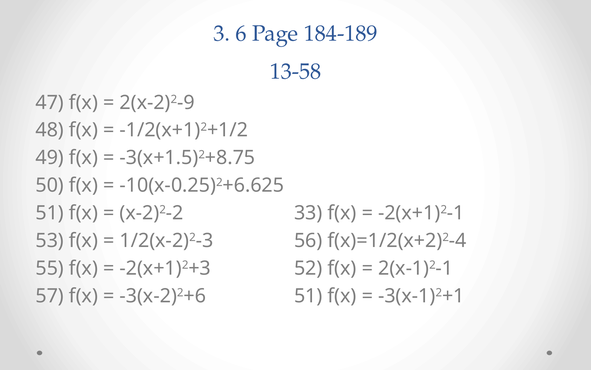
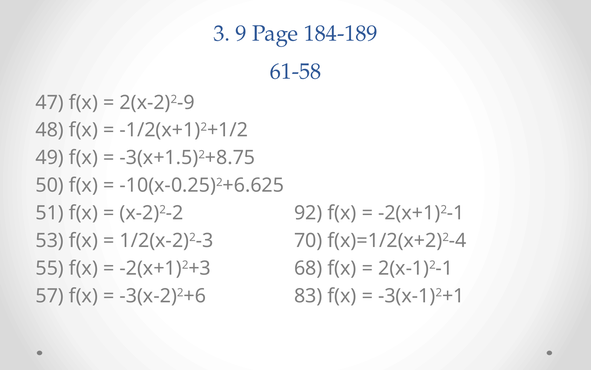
6: 6 -> 9
13-58: 13-58 -> 61-58
33: 33 -> 92
56: 56 -> 70
52: 52 -> 68
-3(x-2)2+6 51: 51 -> 83
